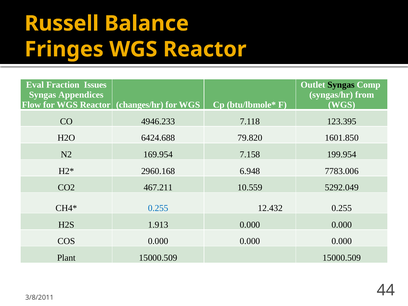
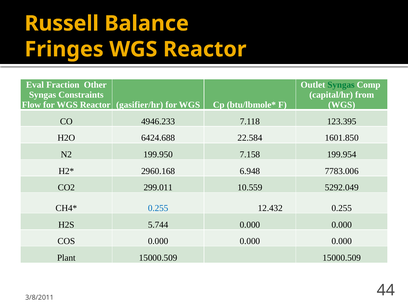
Issues: Issues -> Other
Syngas at (341, 85) colour: black -> green
Appendices: Appendices -> Constraints
syngas/hr: syngas/hr -> capital/hr
changes/hr: changes/hr -> gasifier/hr
79.820: 79.820 -> 22.584
169.954: 169.954 -> 199.950
467.211: 467.211 -> 299.011
1.913: 1.913 -> 5.744
